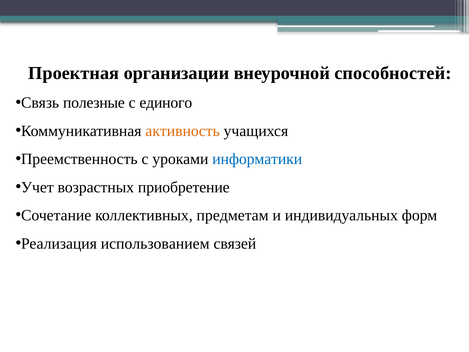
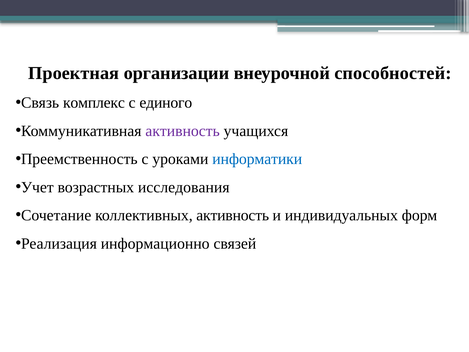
полезные: полезные -> комплекс
активность at (183, 131) colour: orange -> purple
приобретение: приобретение -> исследования
коллективных предметам: предметам -> активность
использованием: использованием -> информационно
